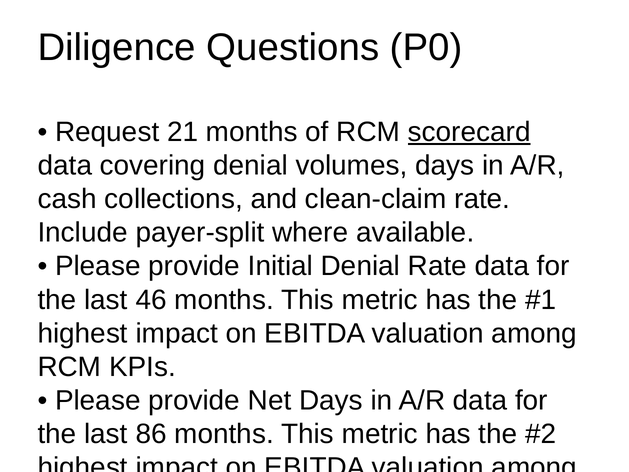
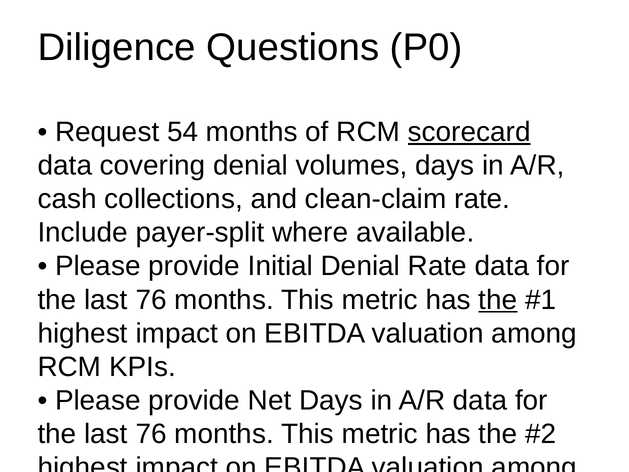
21: 21 -> 54
46 at (151, 300): 46 -> 76
the at (498, 300) underline: none -> present
86 at (151, 434): 86 -> 76
